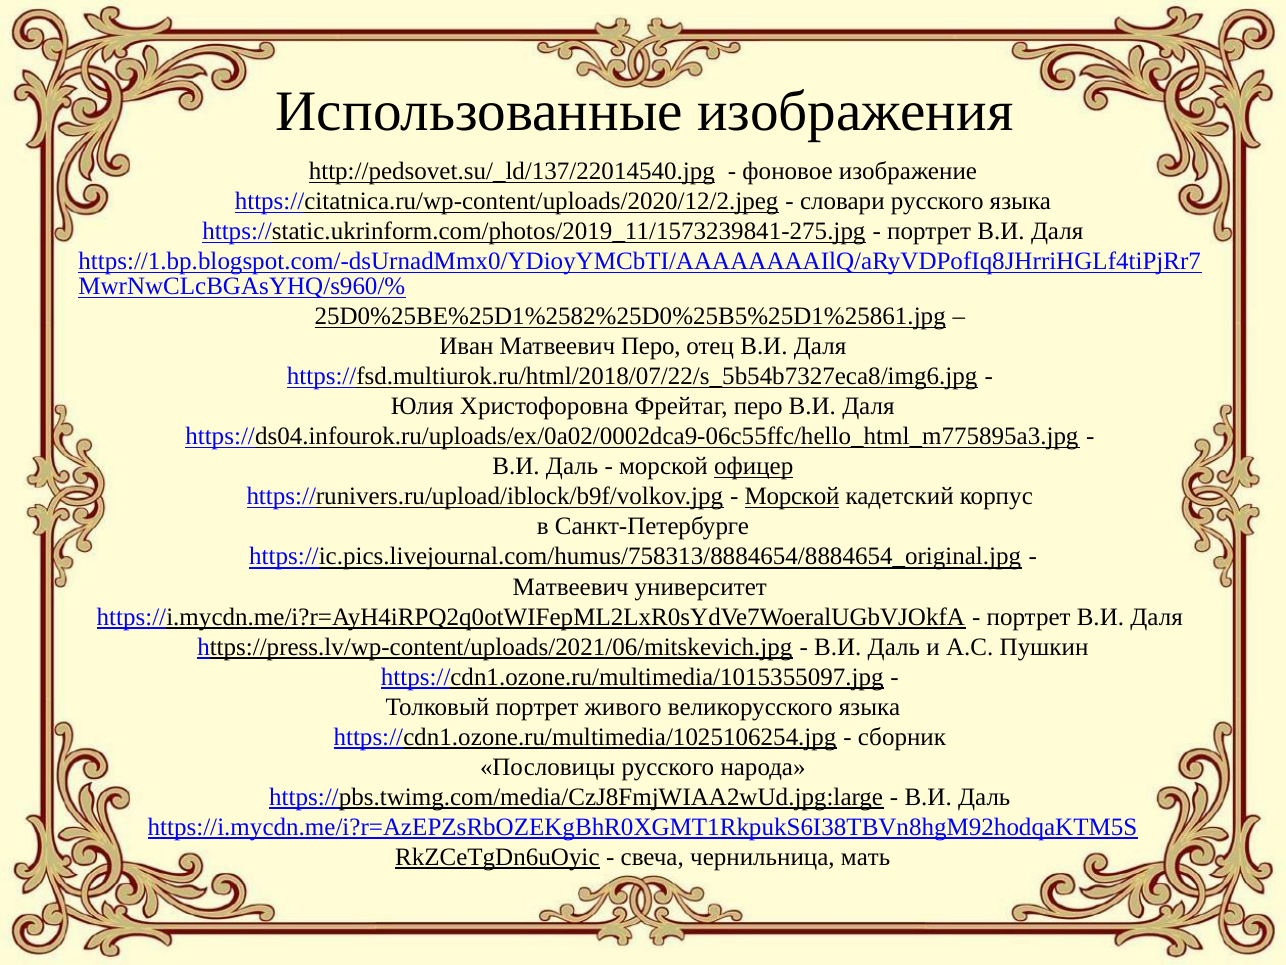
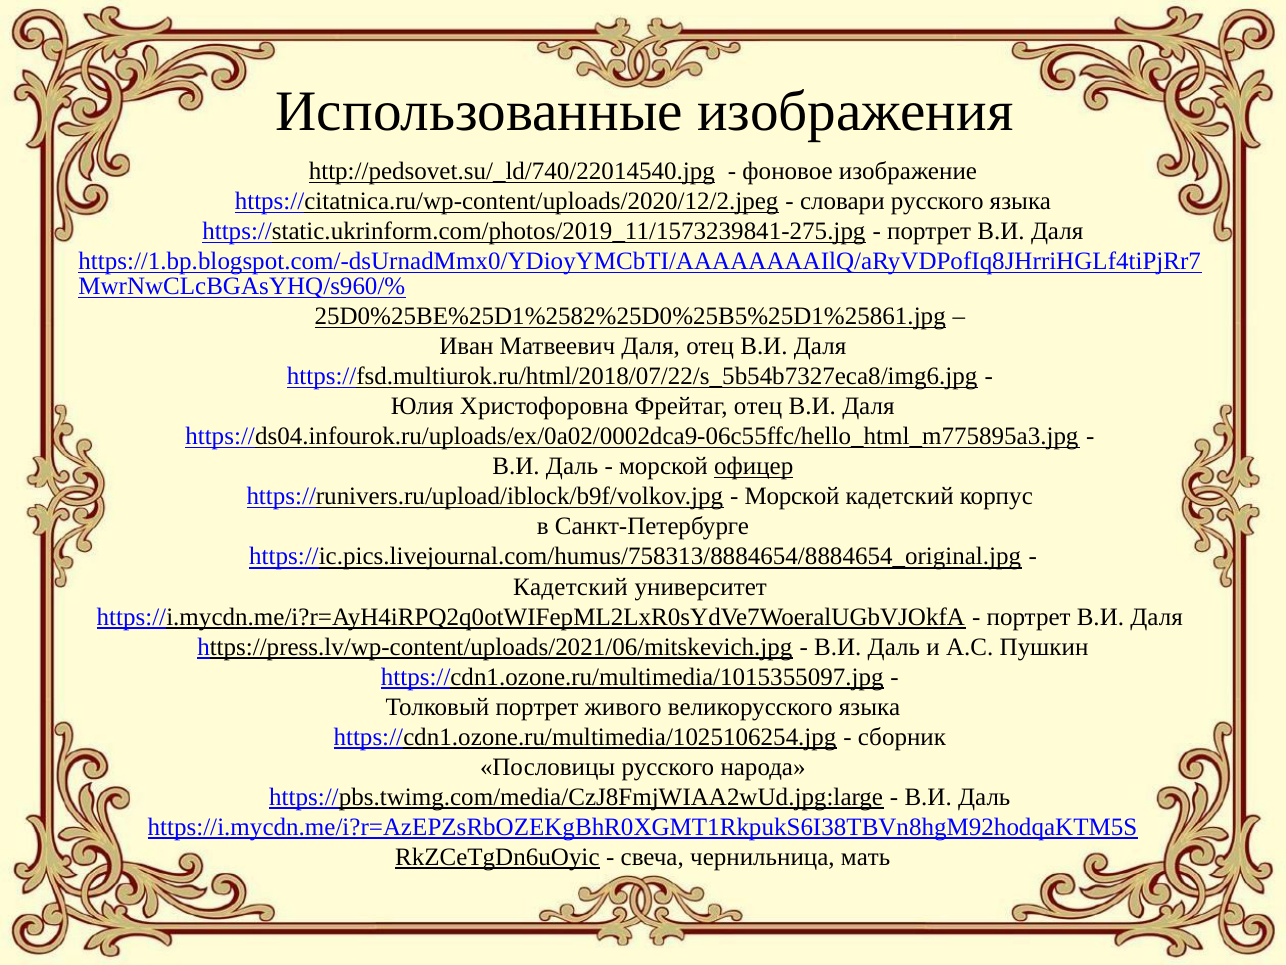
http://pedsovet.su/_ld/137/22014540.jpg: http://pedsovet.su/_ld/137/22014540.jpg -> http://pedsovet.su/_ld/740/22014540.jpg
Матвеевич Перо: Перо -> Даля
Фрейтаг перо: перо -> отец
Морской at (792, 496) underline: present -> none
Матвеевич at (571, 586): Матвеевич -> Кадетский
